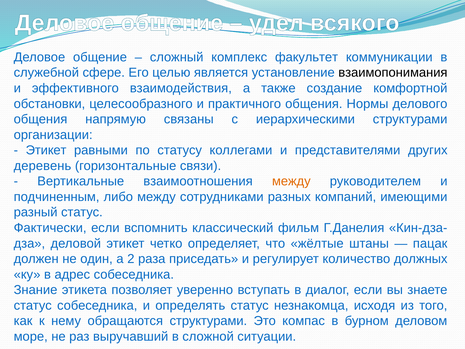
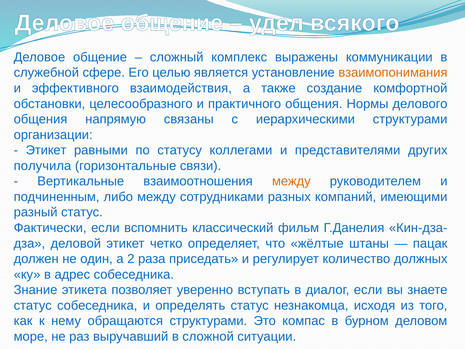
факультет: факультет -> выражены
взаимопонимания colour: black -> orange
деревень: деревень -> получила
